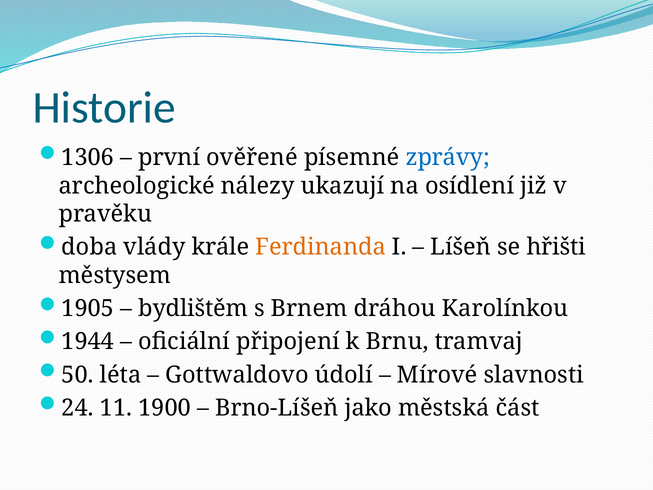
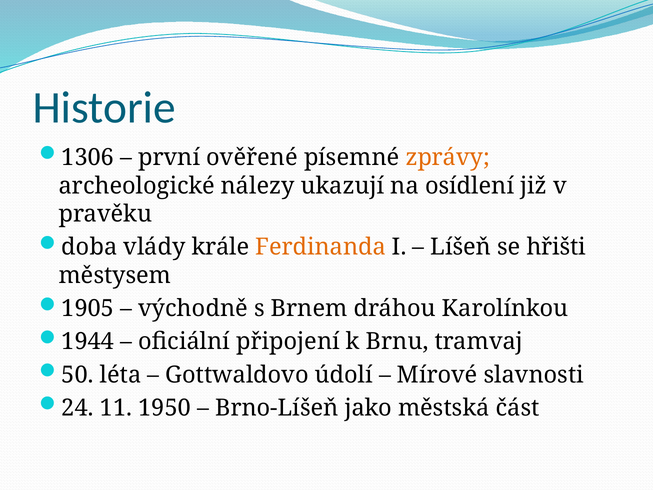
zprávy colour: blue -> orange
bydlištěm: bydlištěm -> východně
1900: 1900 -> 1950
